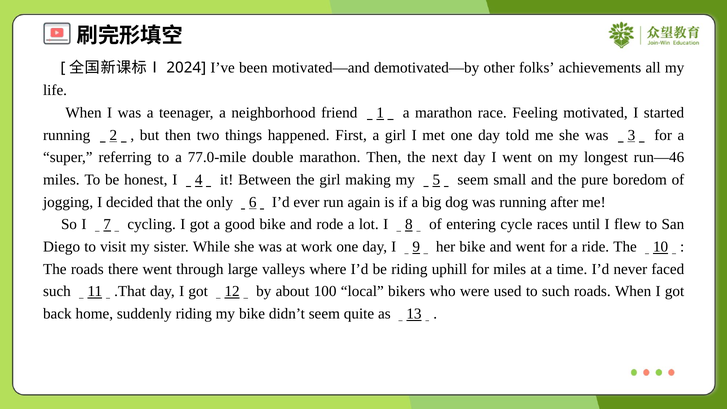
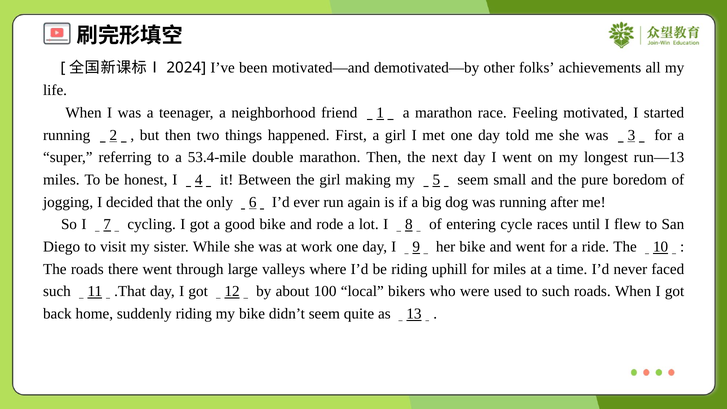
77.0-mile: 77.0-mile -> 53.4-mile
run—46: run—46 -> run—13
